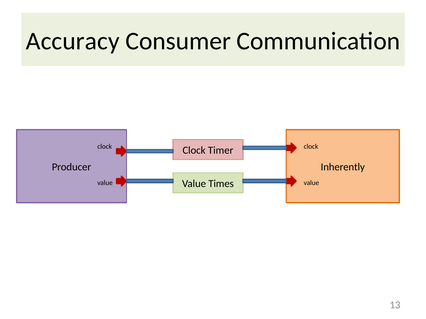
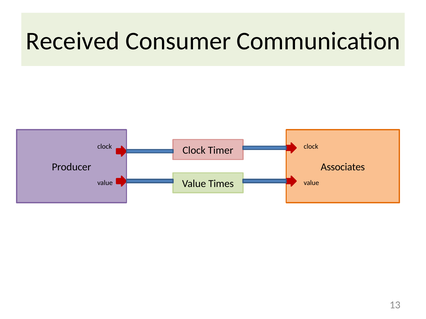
Accuracy: Accuracy -> Received
Inherently: Inherently -> Associates
